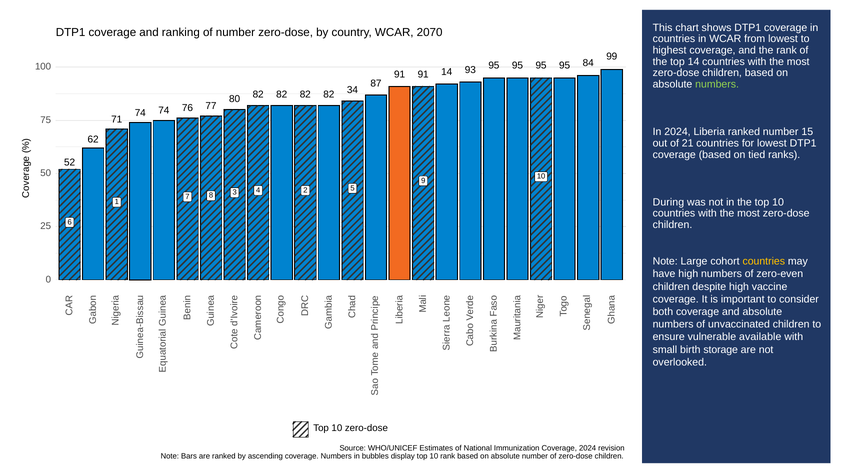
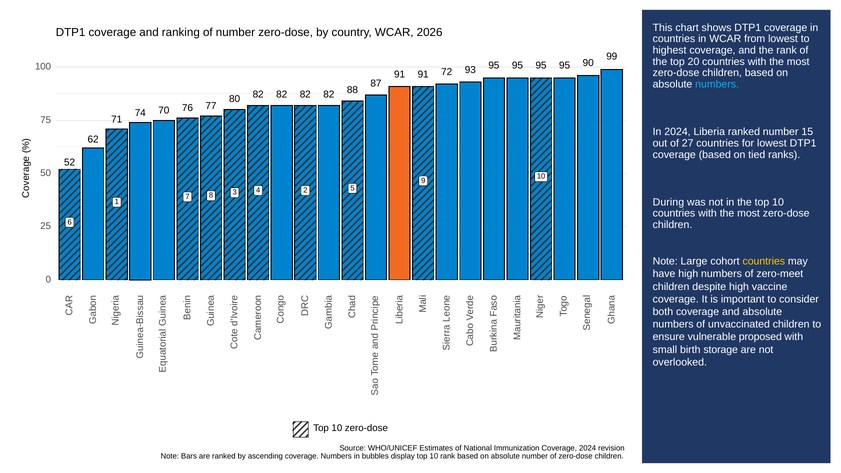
2070: 2070 -> 2026
top 14: 14 -> 20
84: 84 -> 90
91 14: 14 -> 72
numbers at (717, 84) colour: light green -> light blue
34: 34 -> 88
74 74: 74 -> 70
21: 21 -> 27
zero-even: zero-even -> zero-meet
available: available -> proposed
